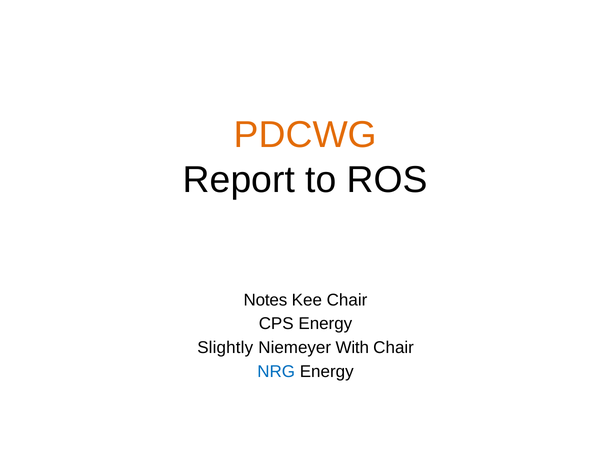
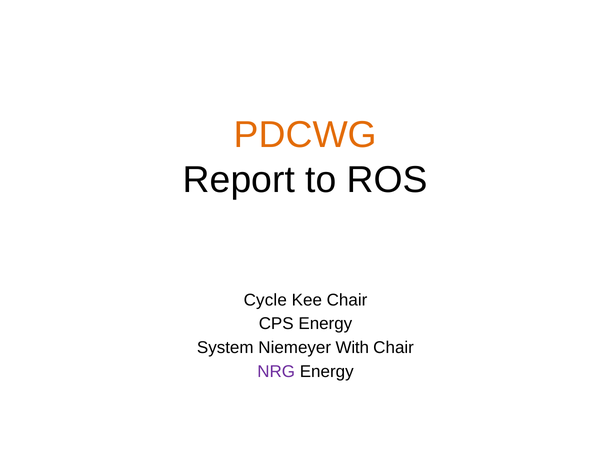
Notes: Notes -> Cycle
Slightly: Slightly -> System
NRG colour: blue -> purple
